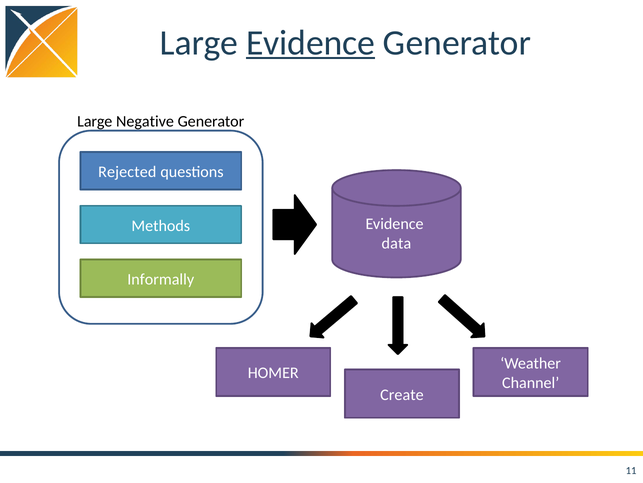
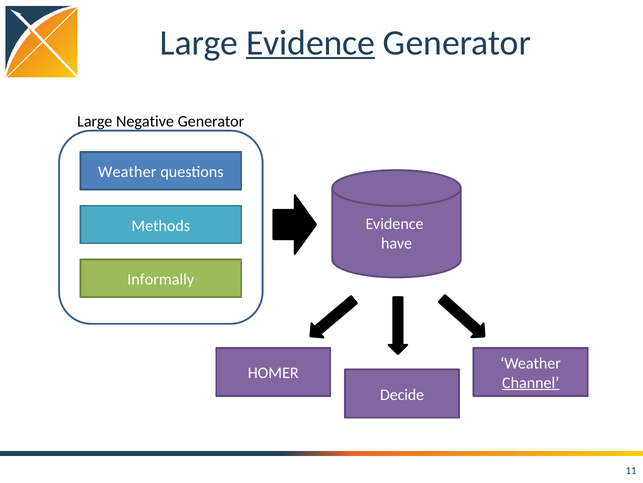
Rejected at (127, 172): Rejected -> Weather
data: data -> have
Channel underline: none -> present
Create: Create -> Decide
